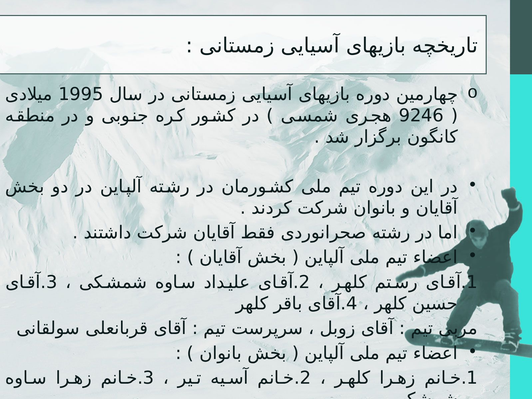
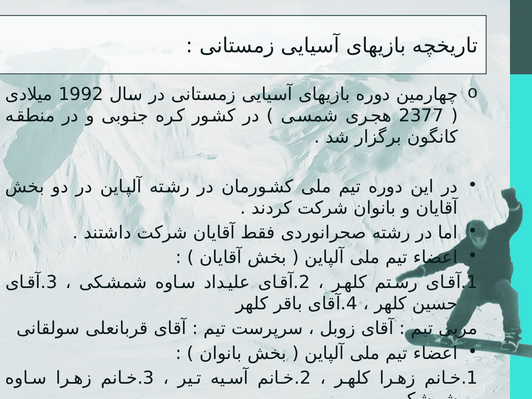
1995: 1995 -> 1992
9246: 9246 -> 2377
